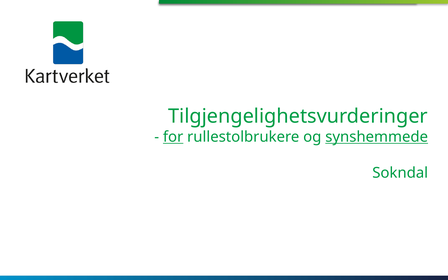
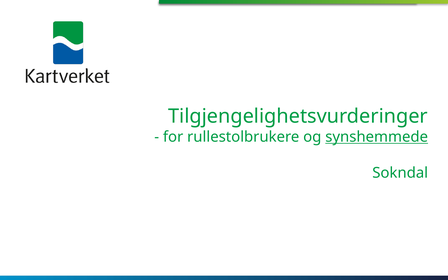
for underline: present -> none
